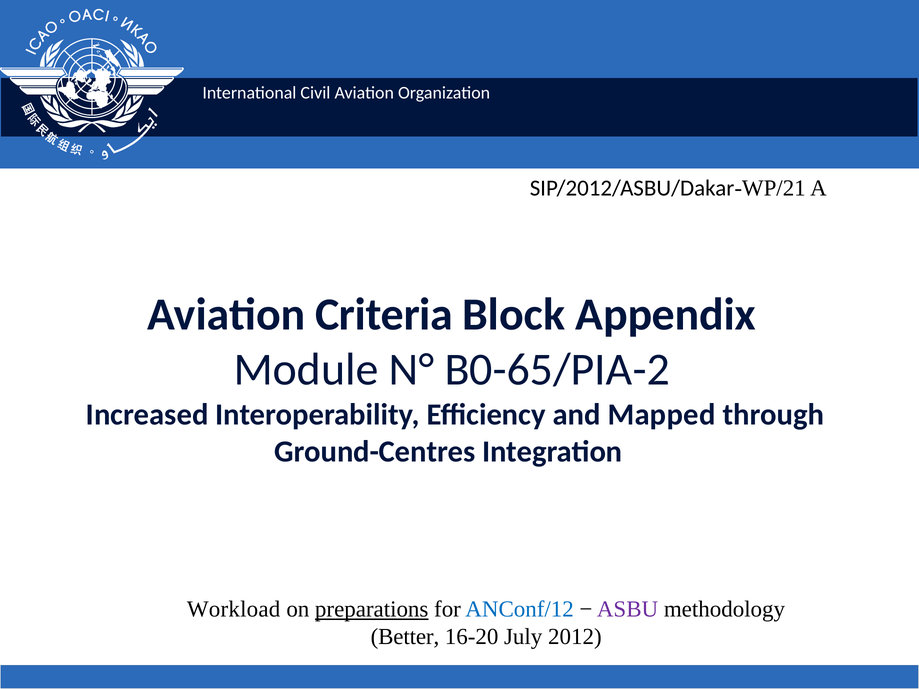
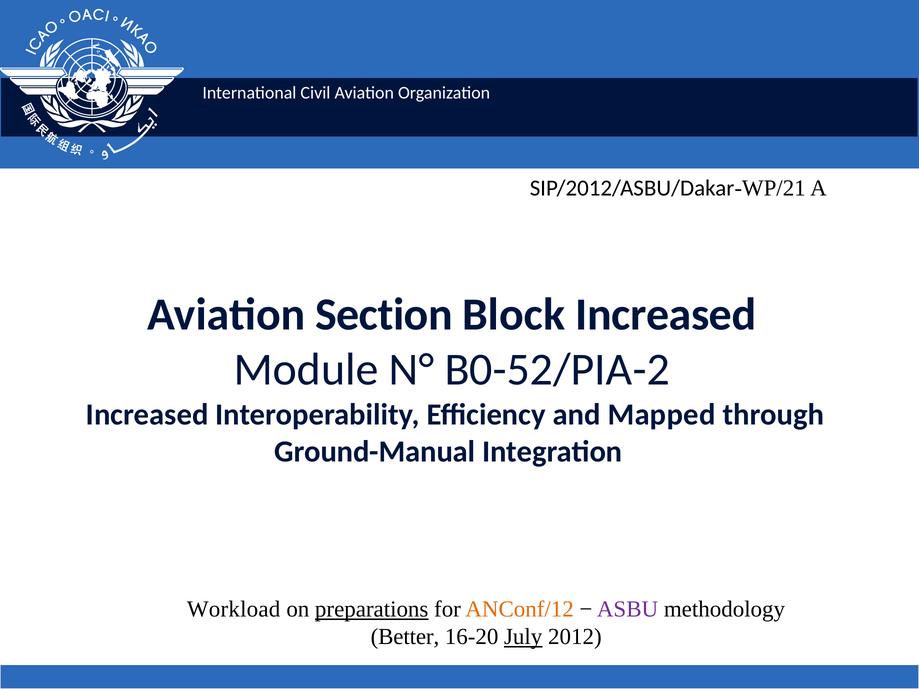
Criteria: Criteria -> Section
Block Appendix: Appendix -> Increased
B0-65/PIA-2: B0-65/PIA-2 -> B0-52/PIA-2
Ground-Centres: Ground-Centres -> Ground-Manual
ANConf/12 colour: blue -> orange
July underline: none -> present
